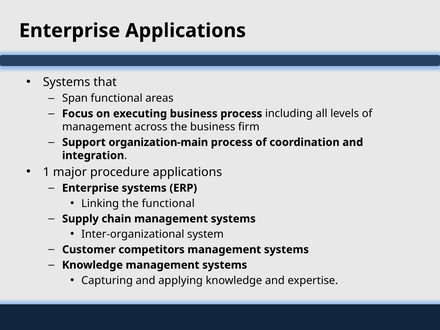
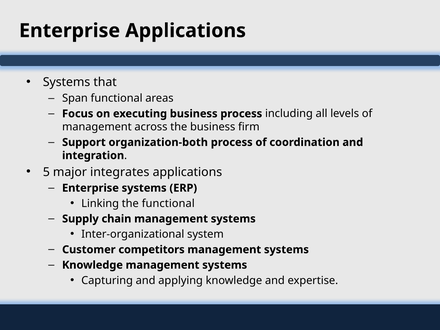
organization-main: organization-main -> organization-both
1: 1 -> 5
procedure: procedure -> integrates
